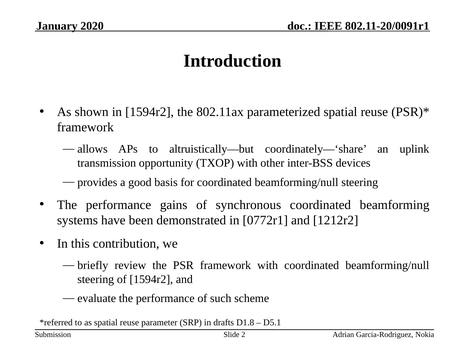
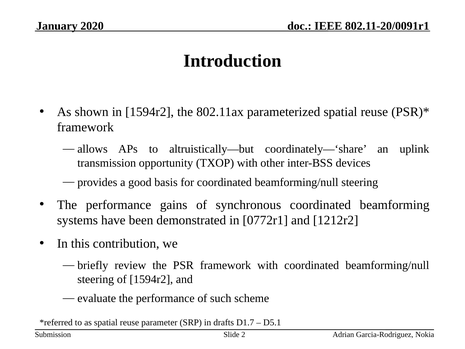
D1.8: D1.8 -> D1.7
